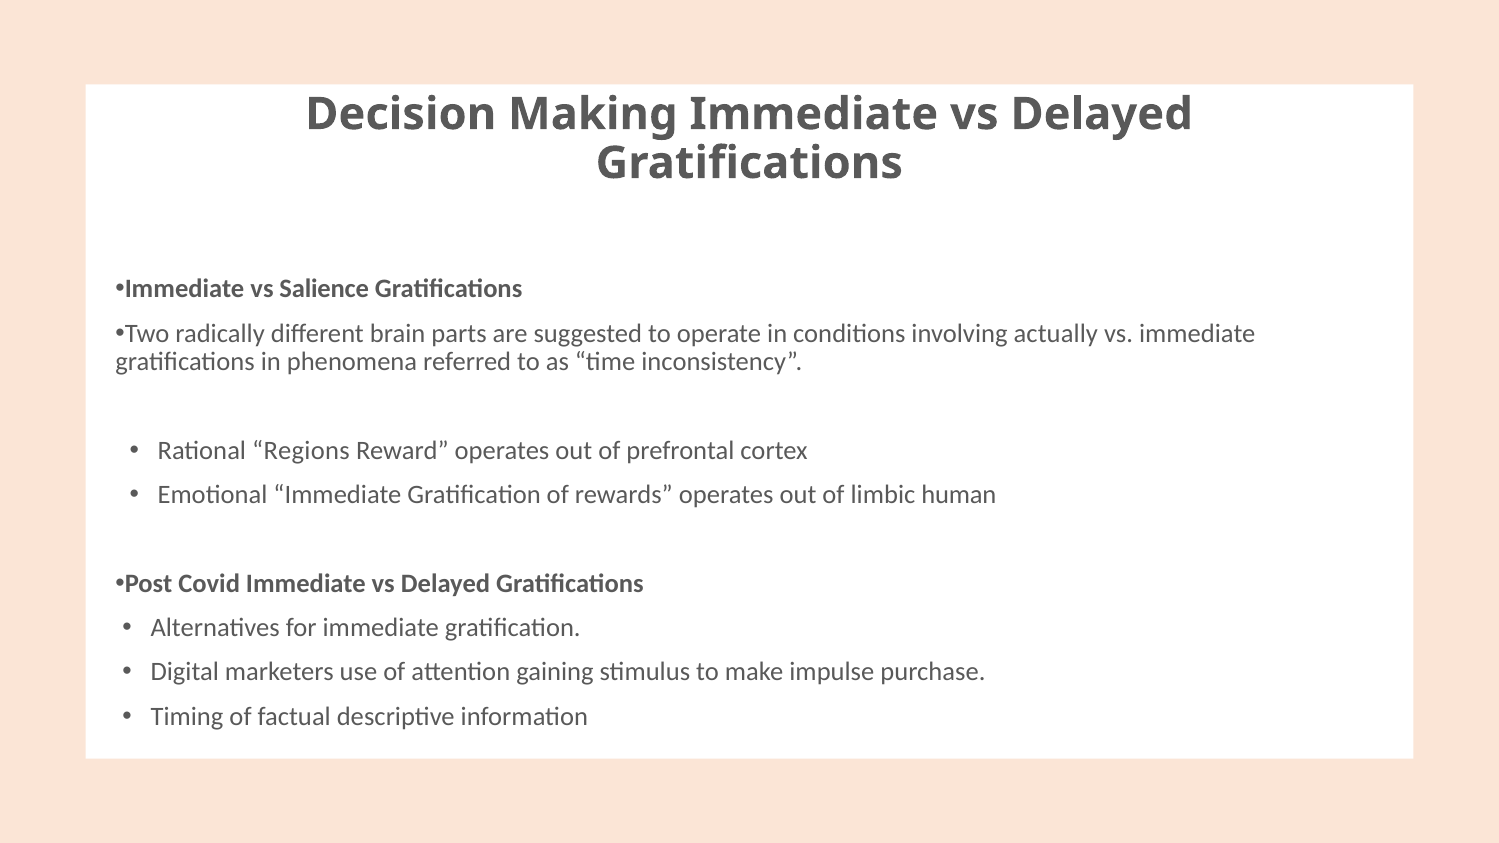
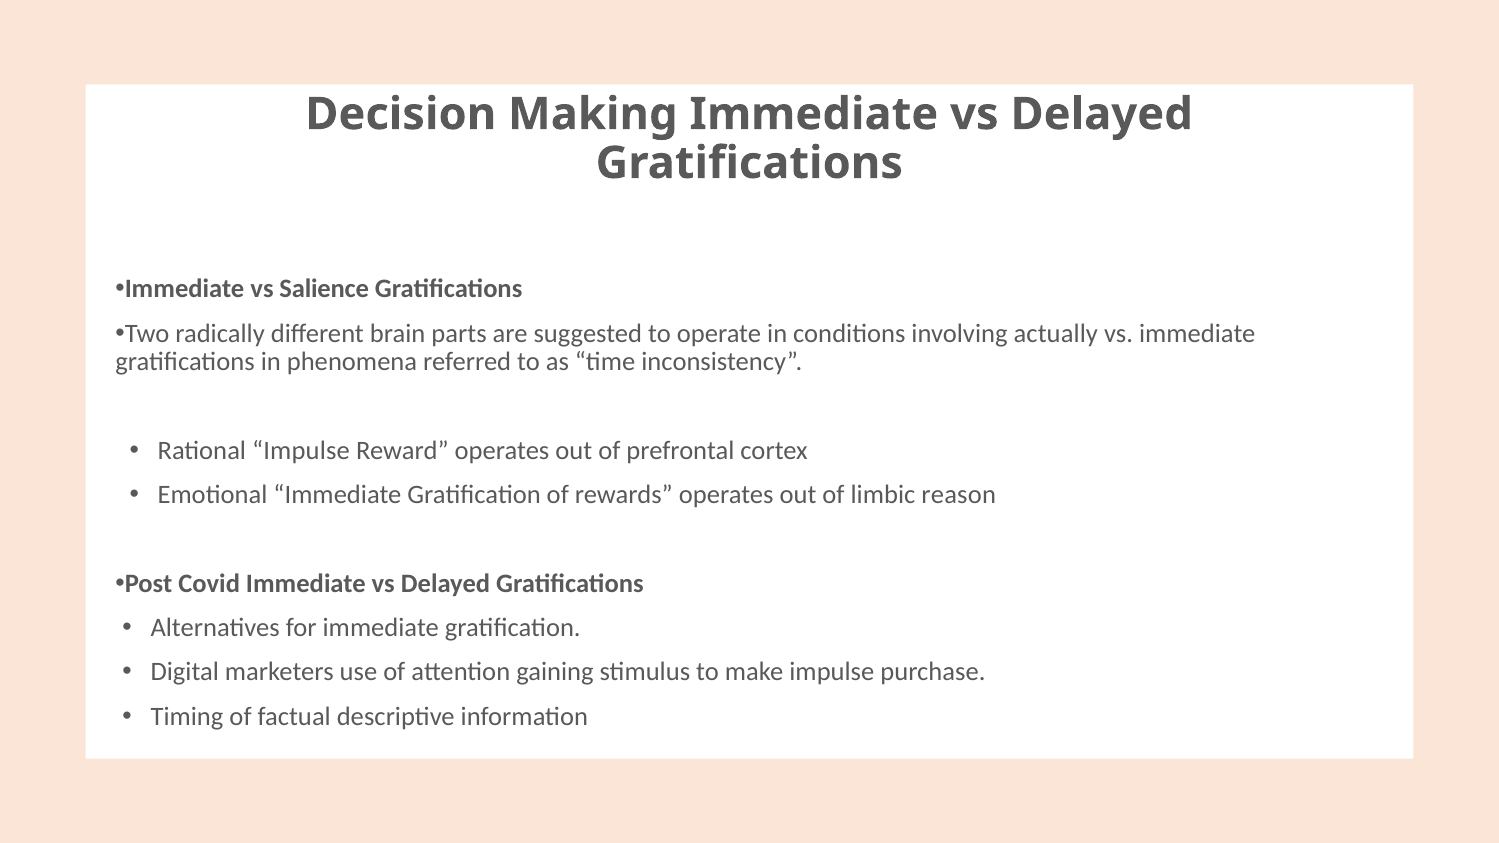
Rational Regions: Regions -> Impulse
human: human -> reason
